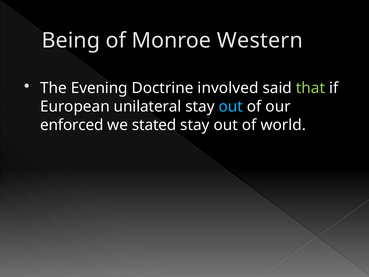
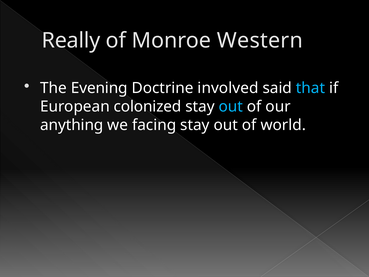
Being: Being -> Really
that colour: light green -> light blue
unilateral: unilateral -> colonized
enforced: enforced -> anything
stated: stated -> facing
